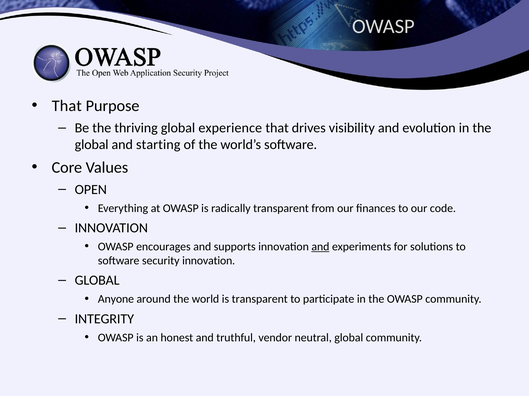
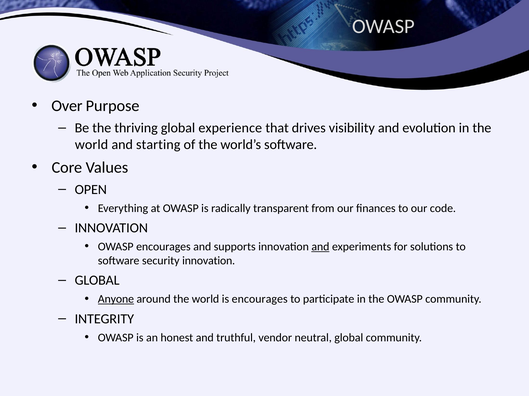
That at (67, 106): That -> Over
global at (92, 145): global -> world
Anyone underline: none -> present
is transparent: transparent -> encourages
